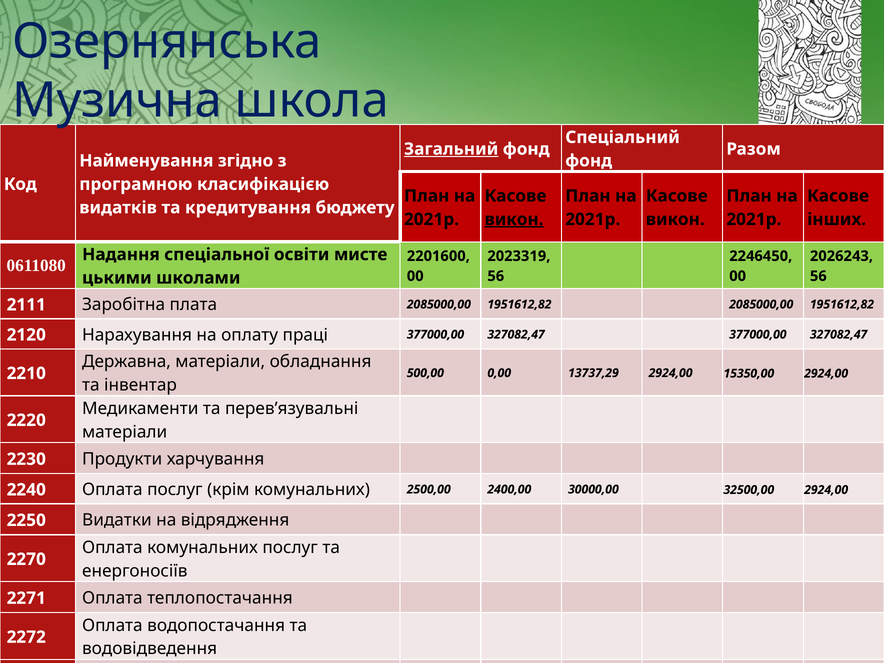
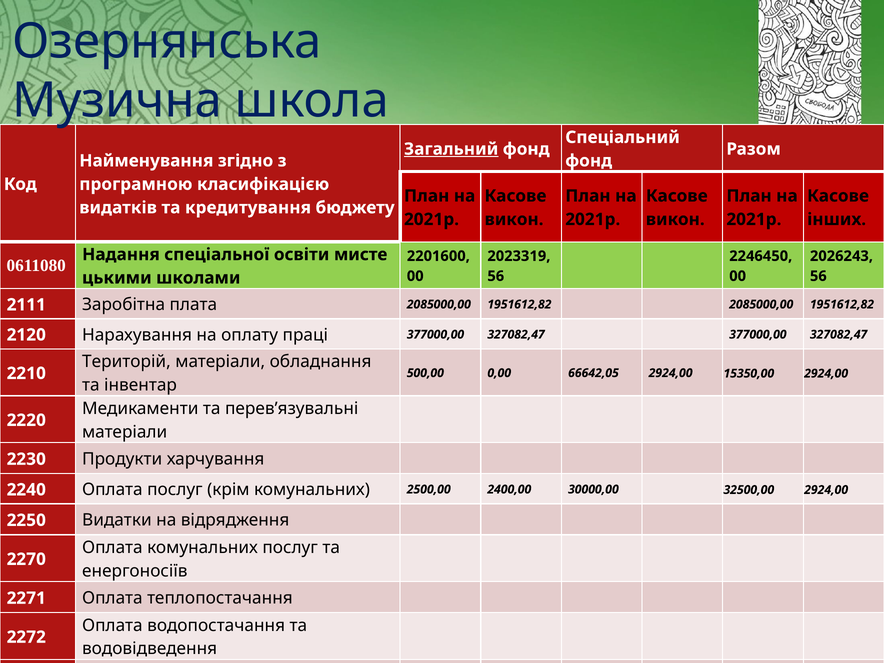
викон at (514, 219) underline: present -> none
Державна: Державна -> Територій
13737,29: 13737,29 -> 66642,05
